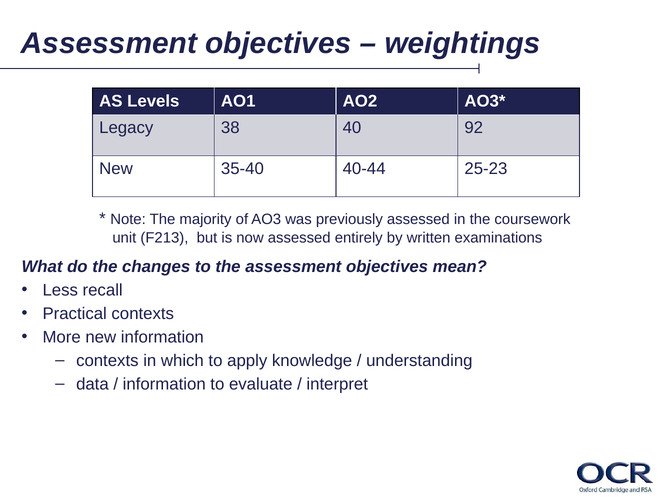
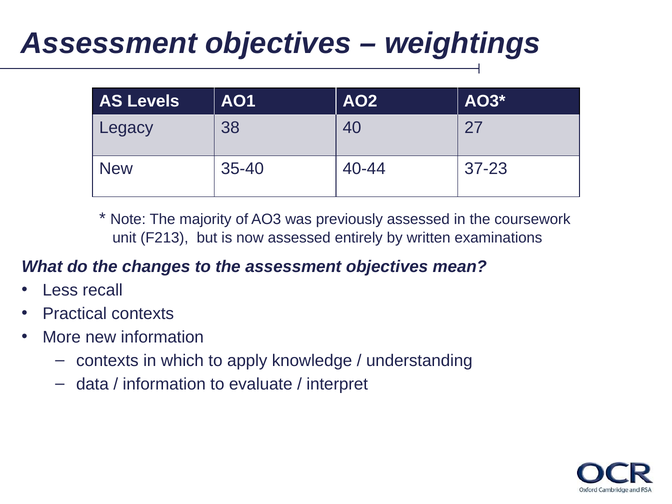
92: 92 -> 27
25-23: 25-23 -> 37-23
